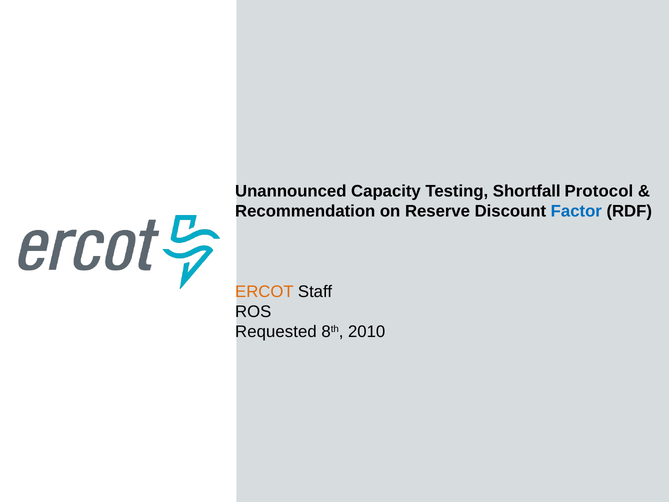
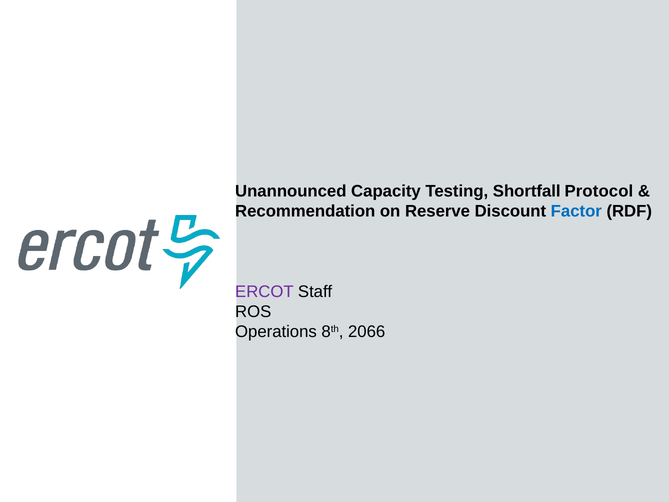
ERCOT colour: orange -> purple
Requested: Requested -> Operations
2010: 2010 -> 2066
